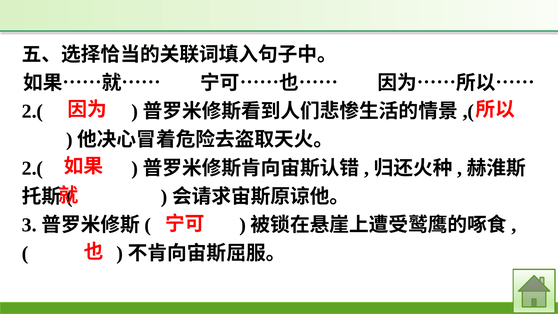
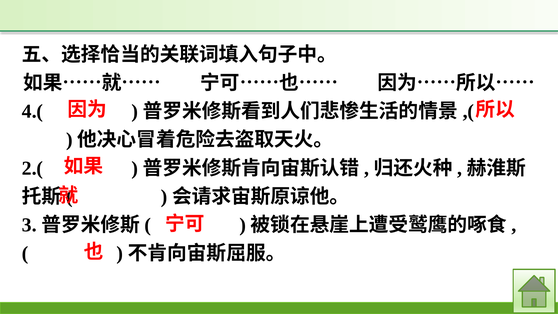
2.( at (33, 111): 2.( -> 4.(
